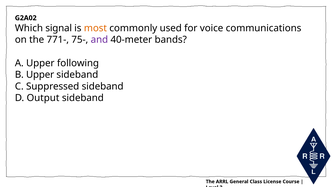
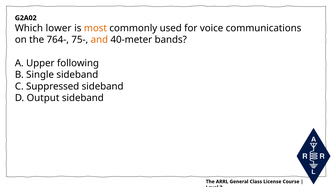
signal: signal -> lower
771-: 771- -> 764-
and colour: purple -> orange
B Upper: Upper -> Single
